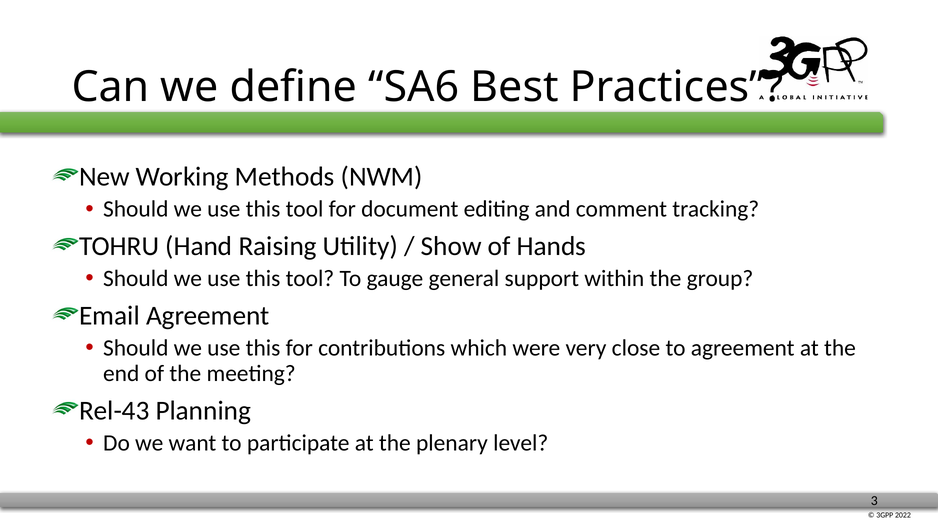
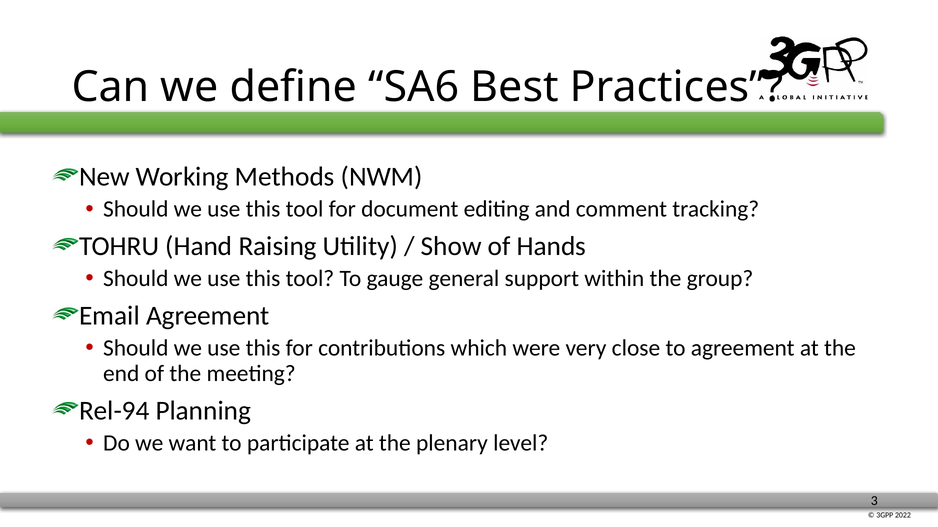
Rel-43: Rel-43 -> Rel-94
